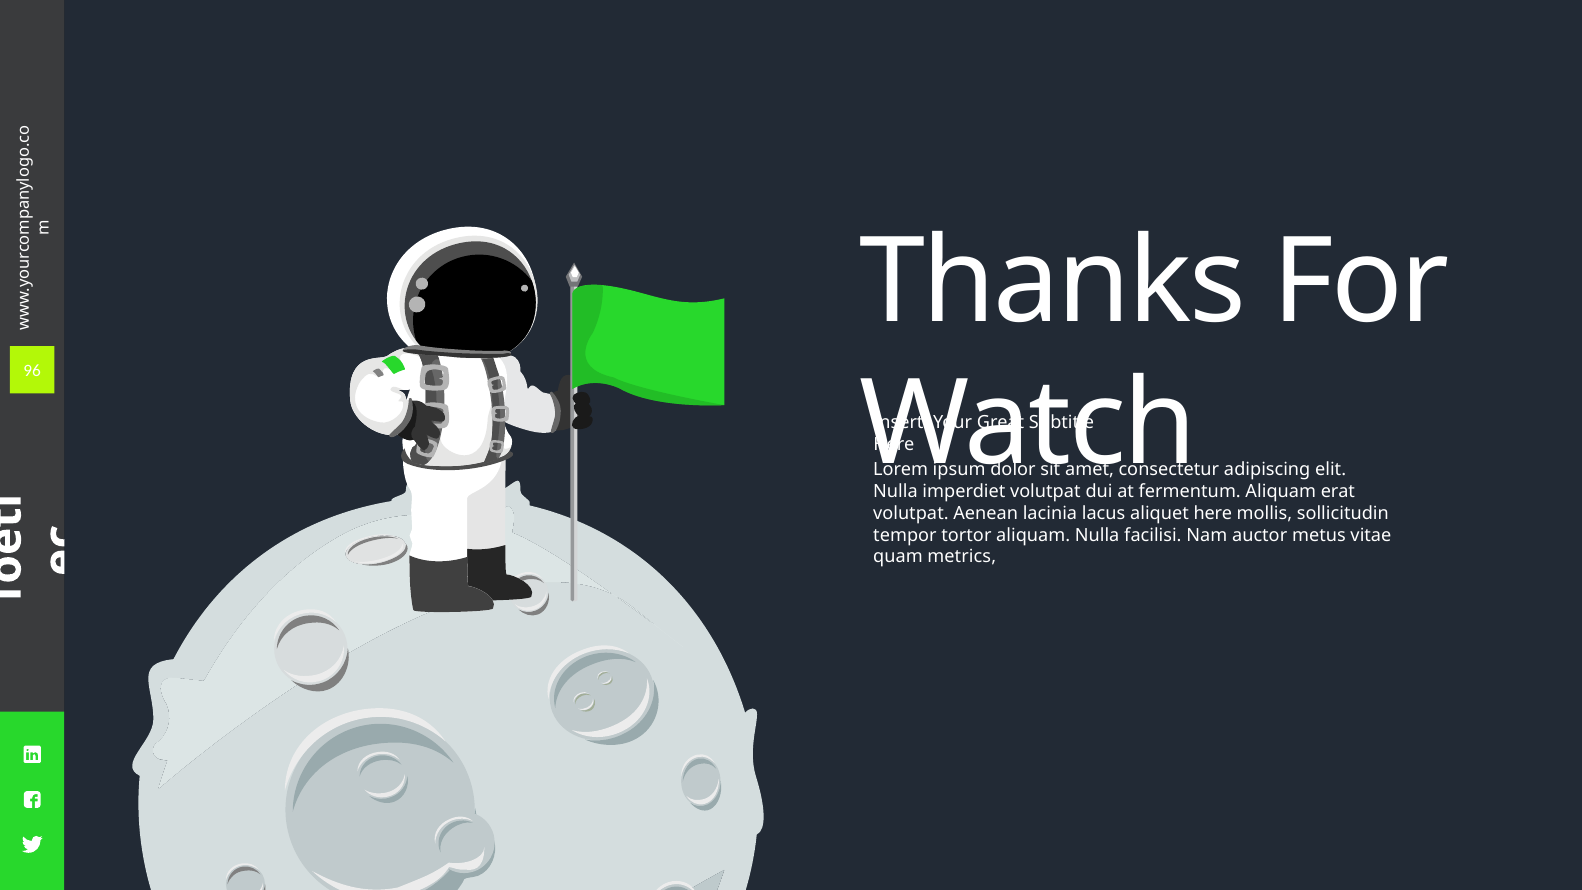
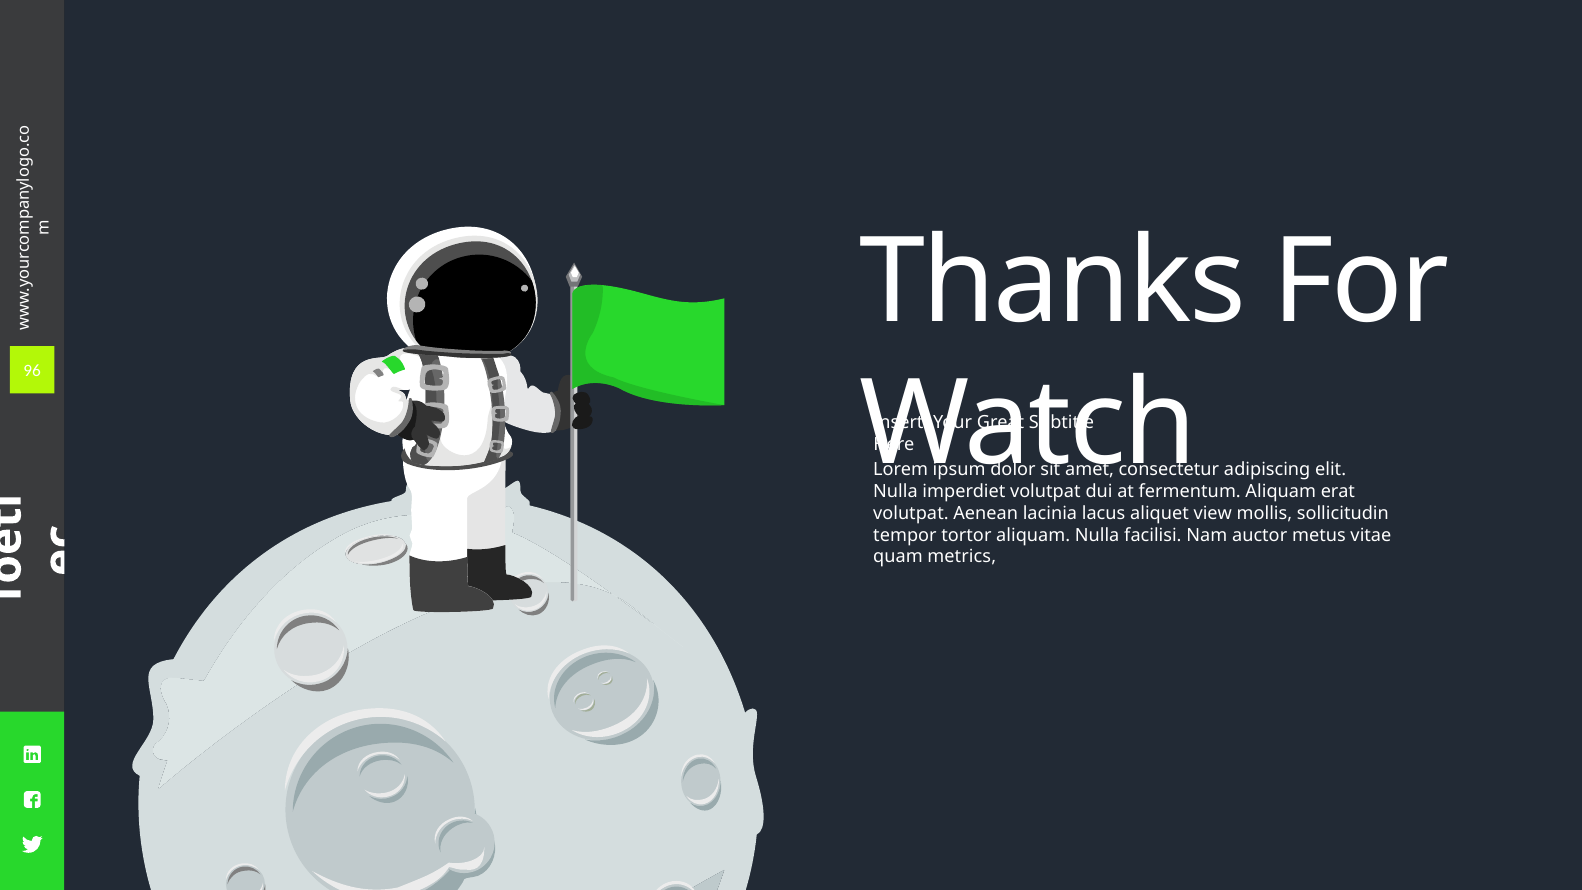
aliquet here: here -> view
